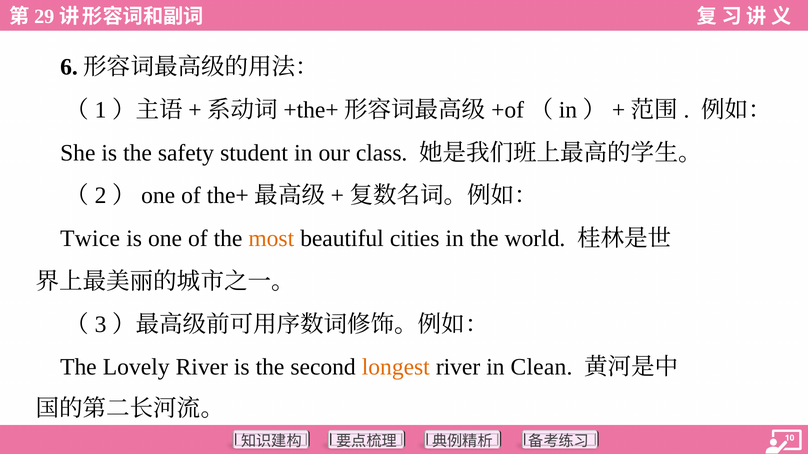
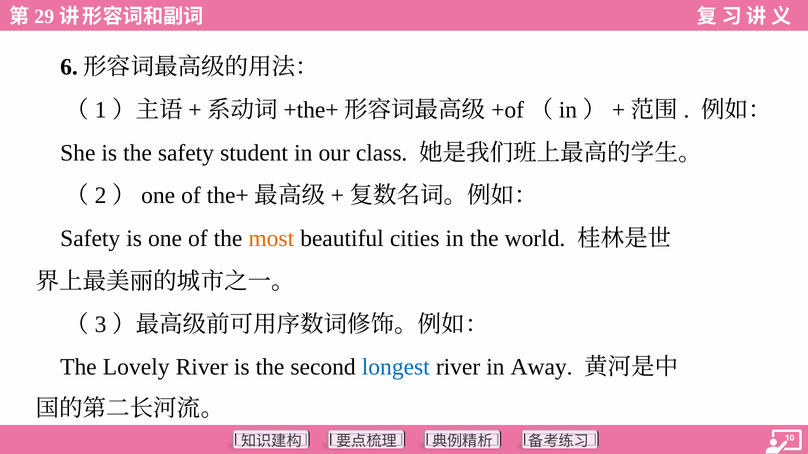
Twice at (90, 239): Twice -> Safety
longest colour: orange -> blue
Clean: Clean -> Away
